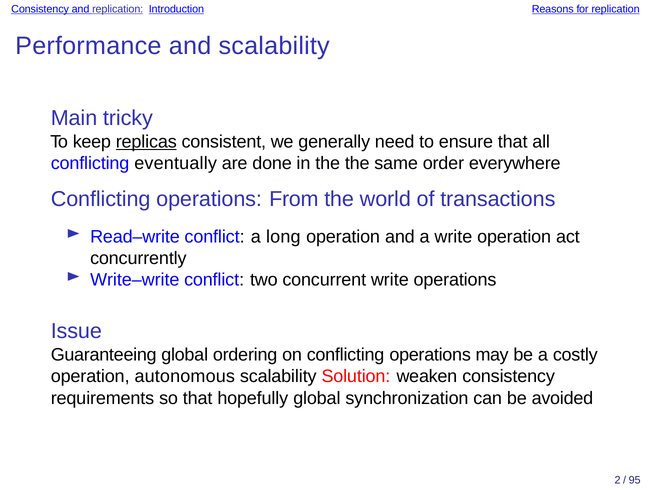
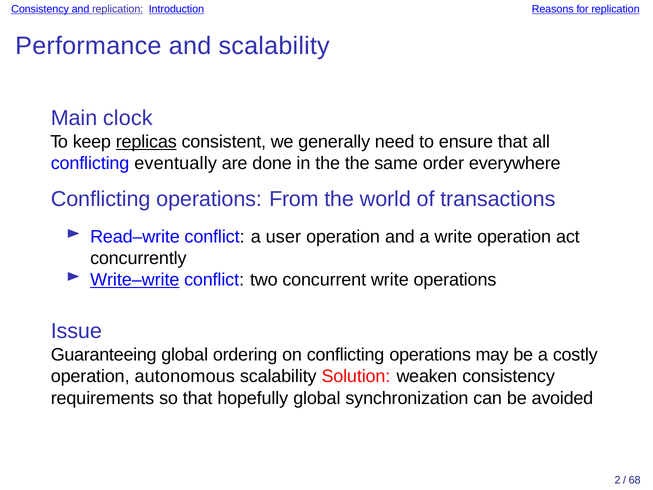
tricky: tricky -> clock
long: long -> user
Write–write underline: none -> present
95: 95 -> 68
